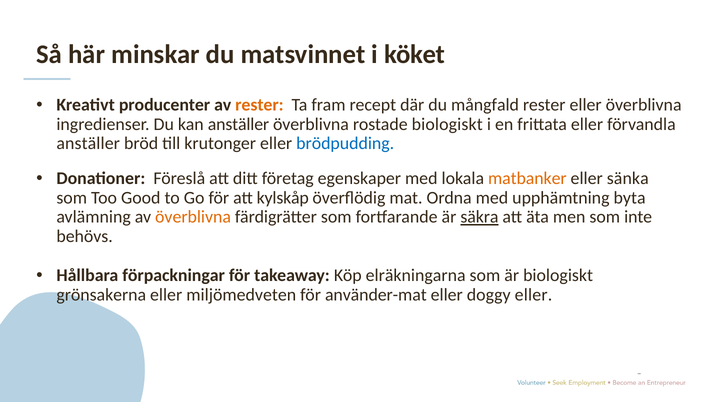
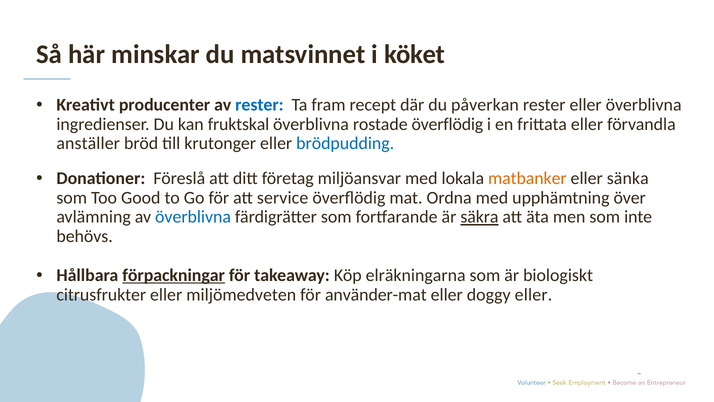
rester at (259, 105) colour: orange -> blue
mångfald: mångfald -> påverkan
kan anställer: anställer -> fruktskal
rostade biologiskt: biologiskt -> överflödig
egenskaper: egenskaper -> miljöansvar
kylskåp: kylskåp -> service
byta: byta -> över
överblivna at (193, 217) colour: orange -> blue
förpackningar underline: none -> present
grönsakerna: grönsakerna -> citrusfrukter
